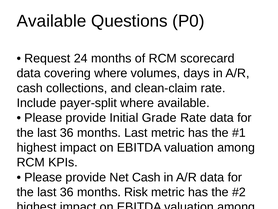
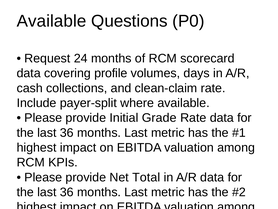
covering where: where -> profile
Net Cash: Cash -> Total
Risk at (136, 192): Risk -> Last
